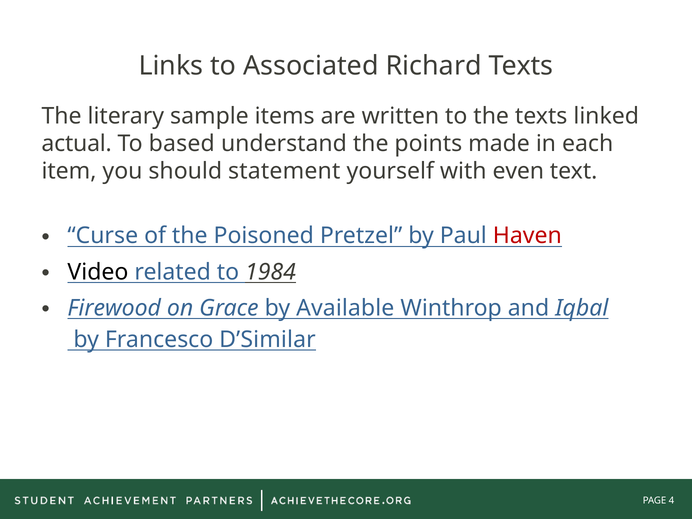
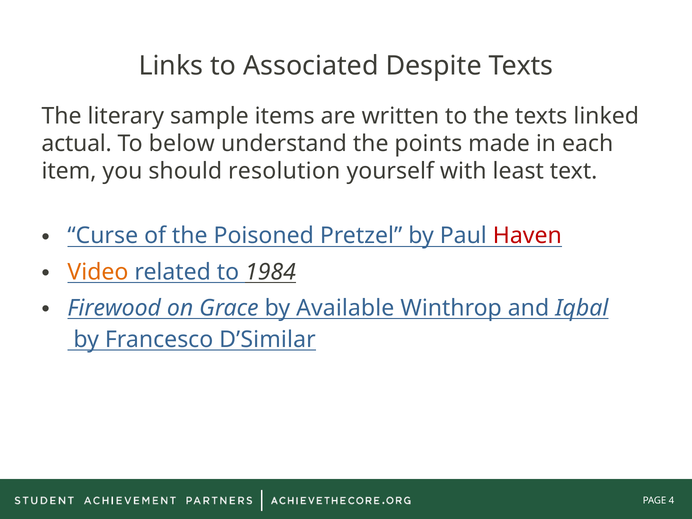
Richard: Richard -> Despite
based: based -> below
statement: statement -> resolution
even: even -> least
Video colour: black -> orange
